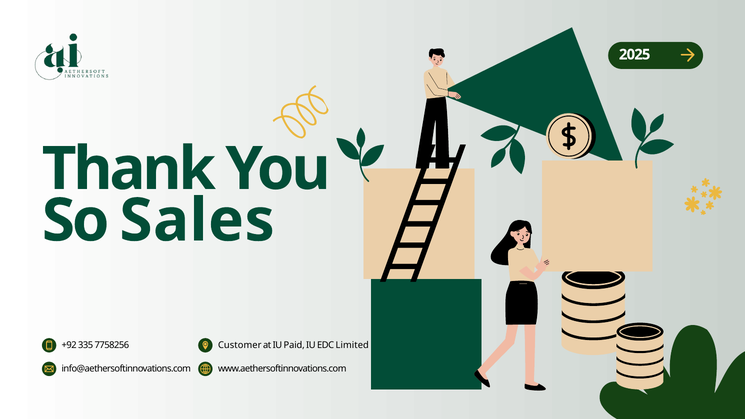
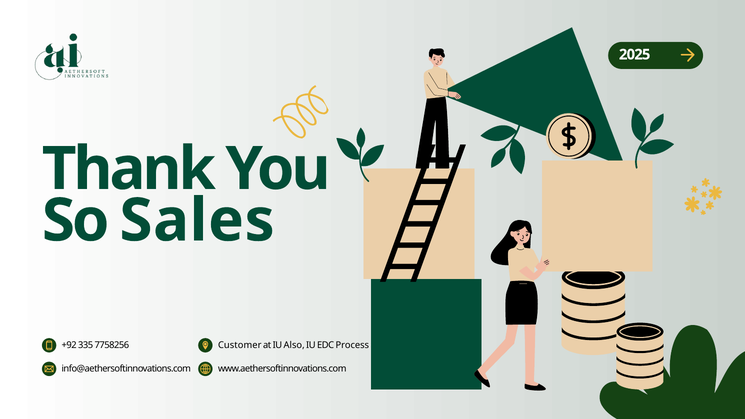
Paid: Paid -> Also
Limited: Limited -> Process
